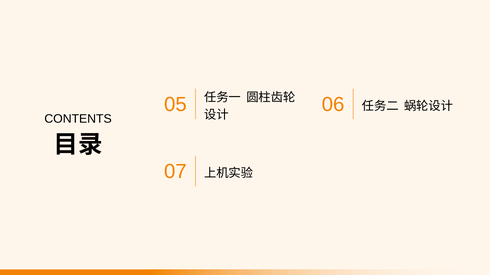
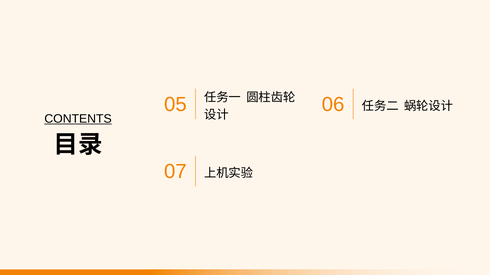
CONTENTS underline: none -> present
